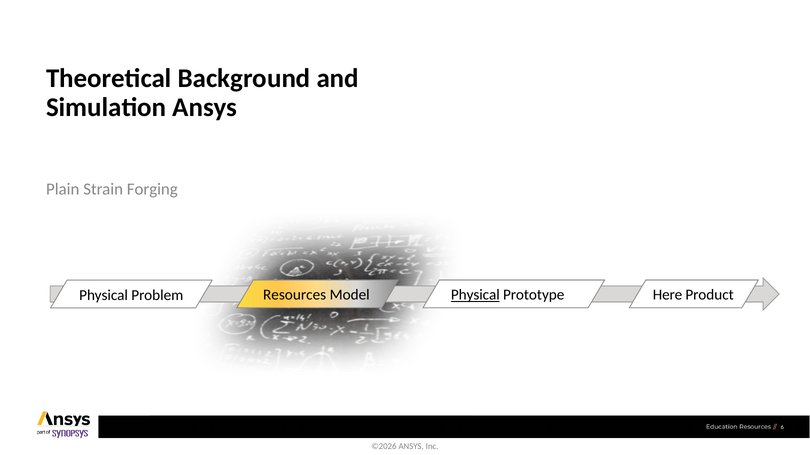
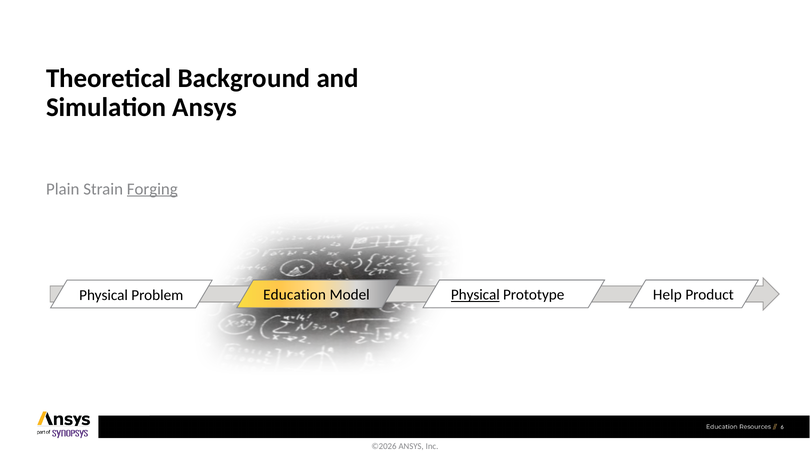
Forging underline: none -> present
Resources: Resources -> Education
Here: Here -> Help
